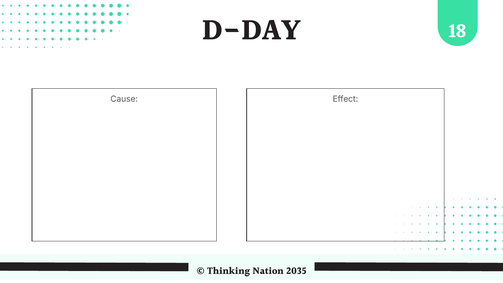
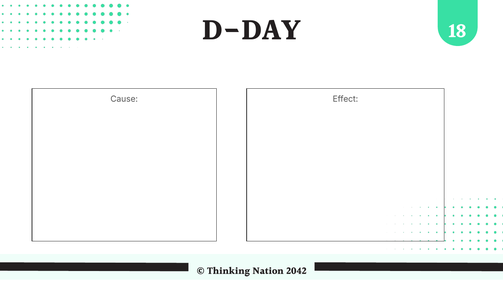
2035: 2035 -> 2042
